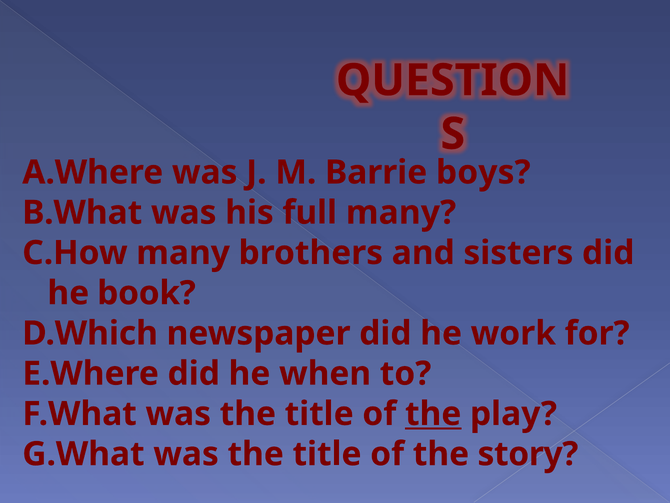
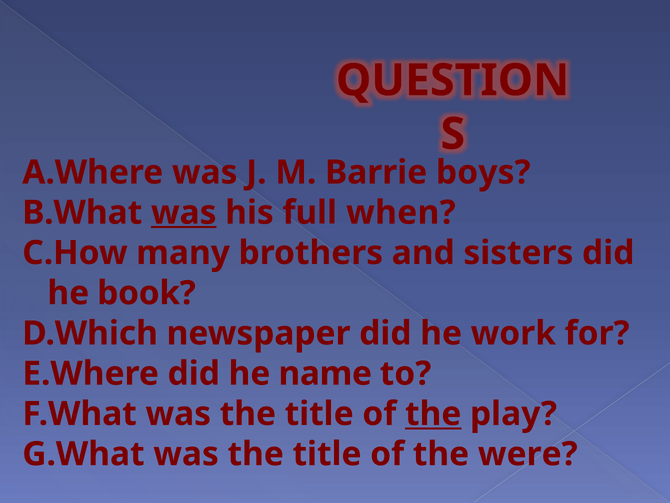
was at (184, 212) underline: none -> present
full many: many -> when
when: when -> name
story: story -> were
